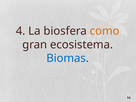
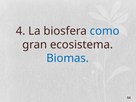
como colour: orange -> blue
